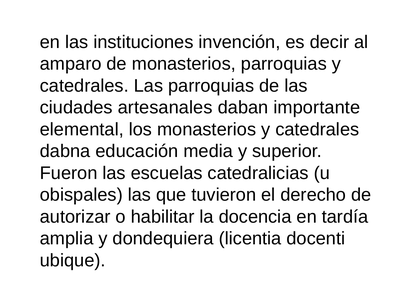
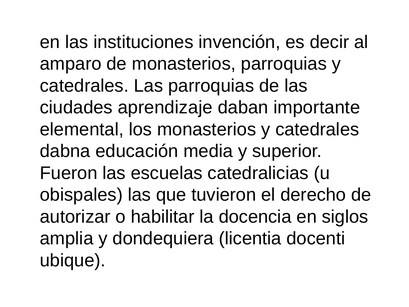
artesanales: artesanales -> aprendizaje
tardía: tardía -> siglos
